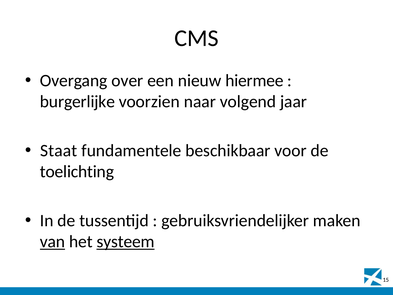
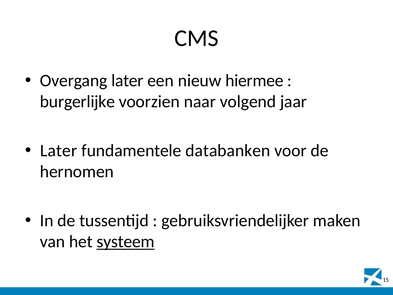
Overgang over: over -> later
Staat at (59, 151): Staat -> Later
beschikbaar: beschikbaar -> databanken
toelichting: toelichting -> hernomen
van underline: present -> none
